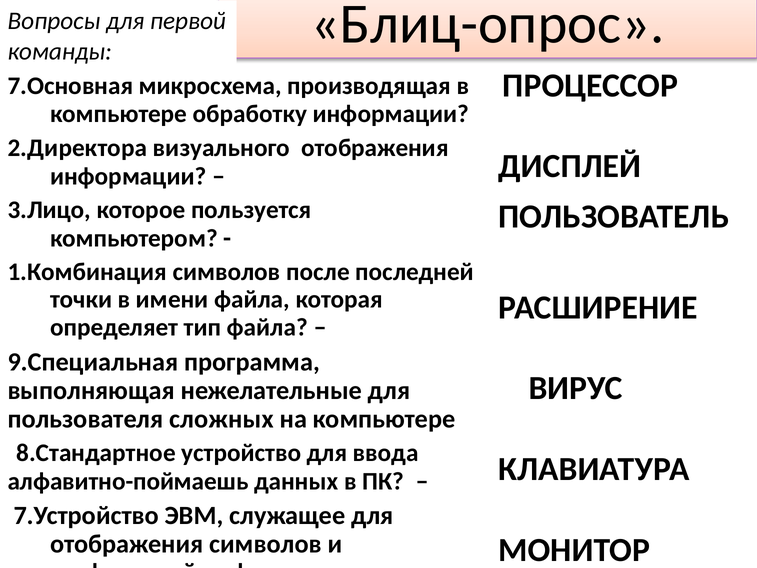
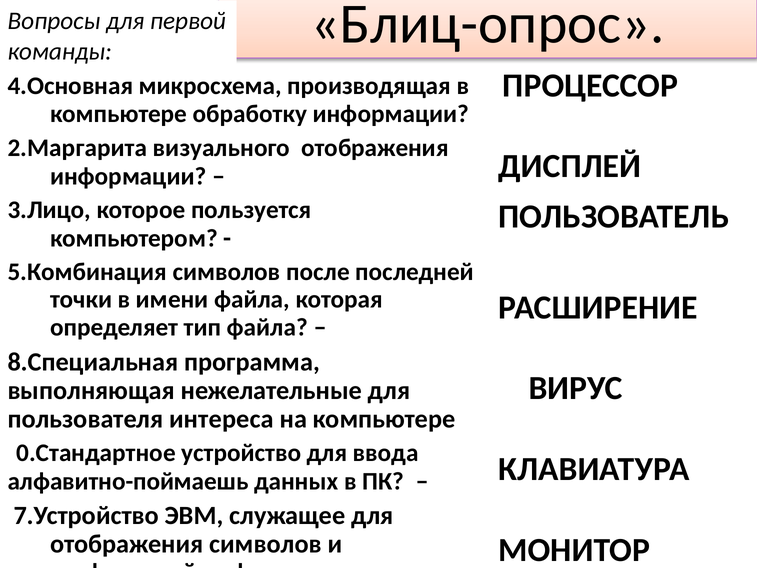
7.Основная: 7.Основная -> 4.Основная
2.Директора: 2.Директора -> 2.Маргарита
1.Комбинация: 1.Комбинация -> 5.Комбинация
9.Специальная: 9.Специальная -> 8.Специальная
сложных: сложных -> интереса
8.Стандартное: 8.Стандартное -> 0.Стандартное
